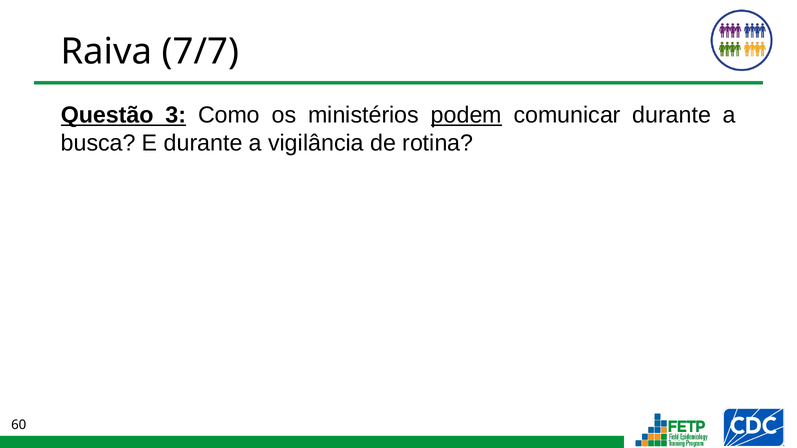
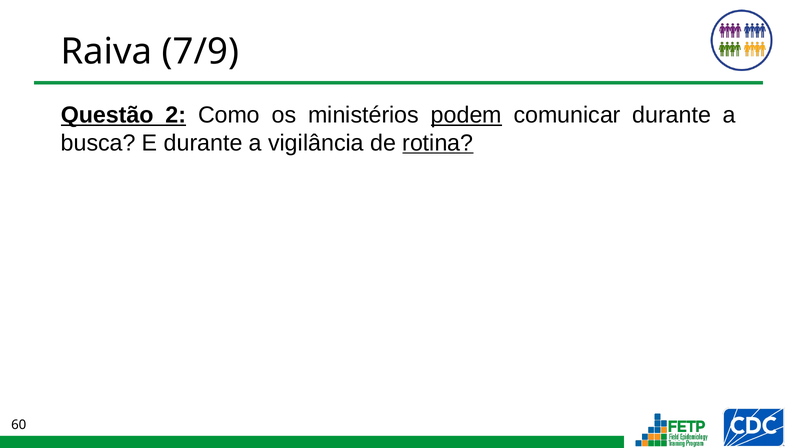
7/7: 7/7 -> 7/9
3: 3 -> 2
rotina underline: none -> present
